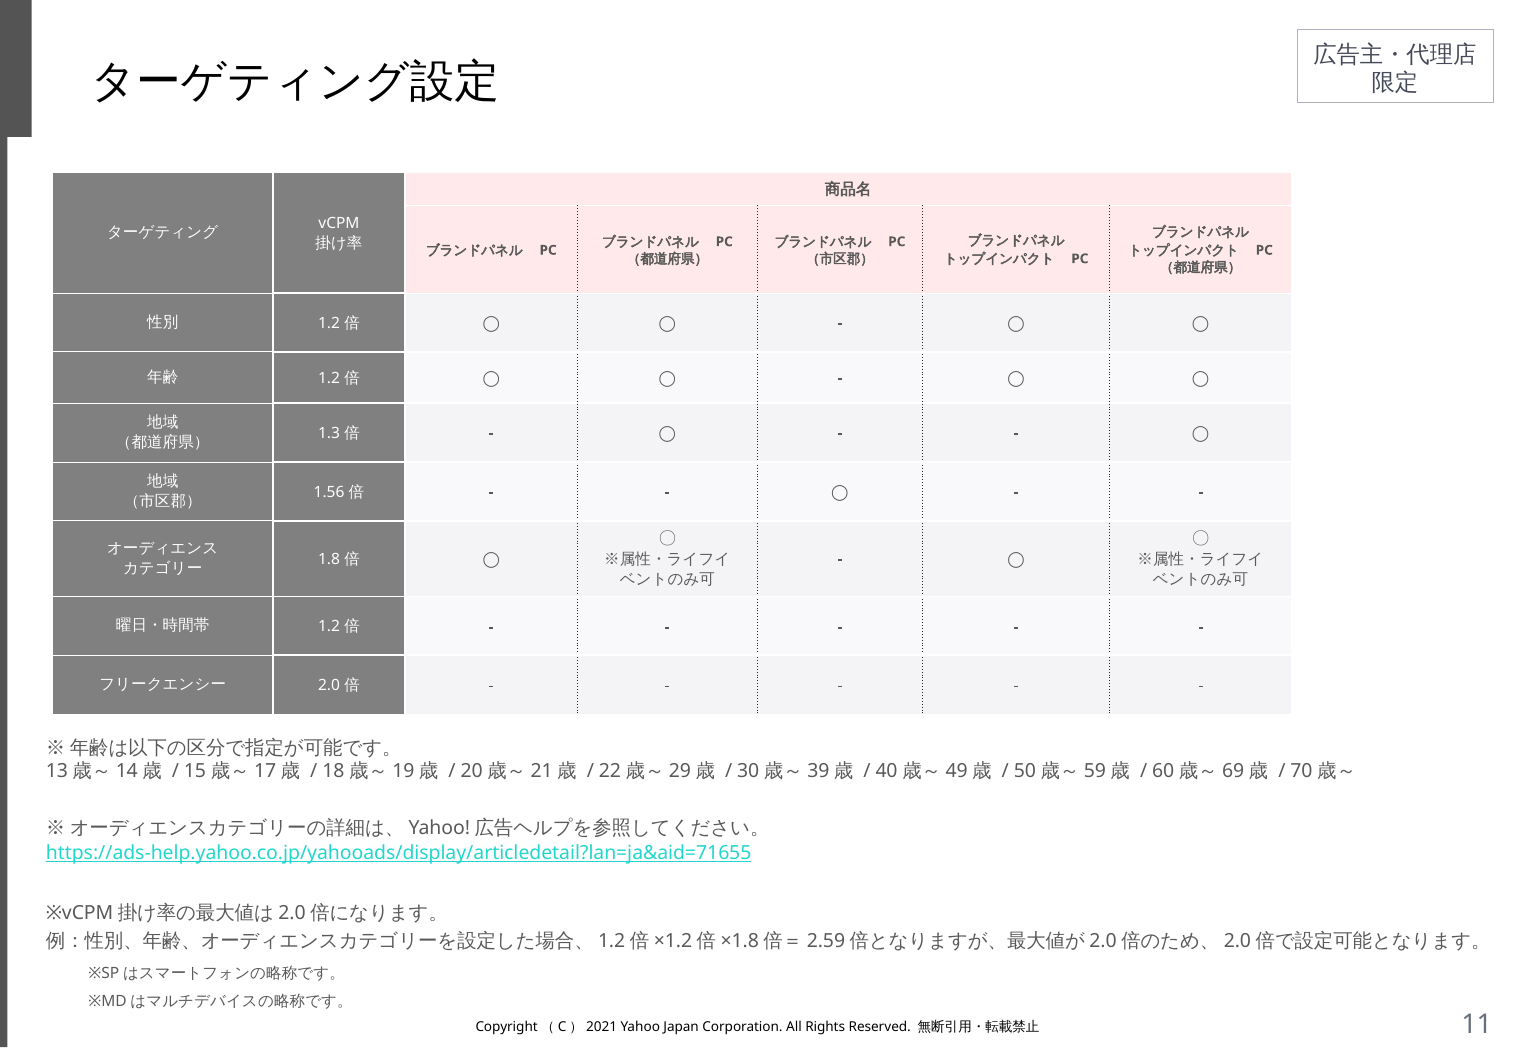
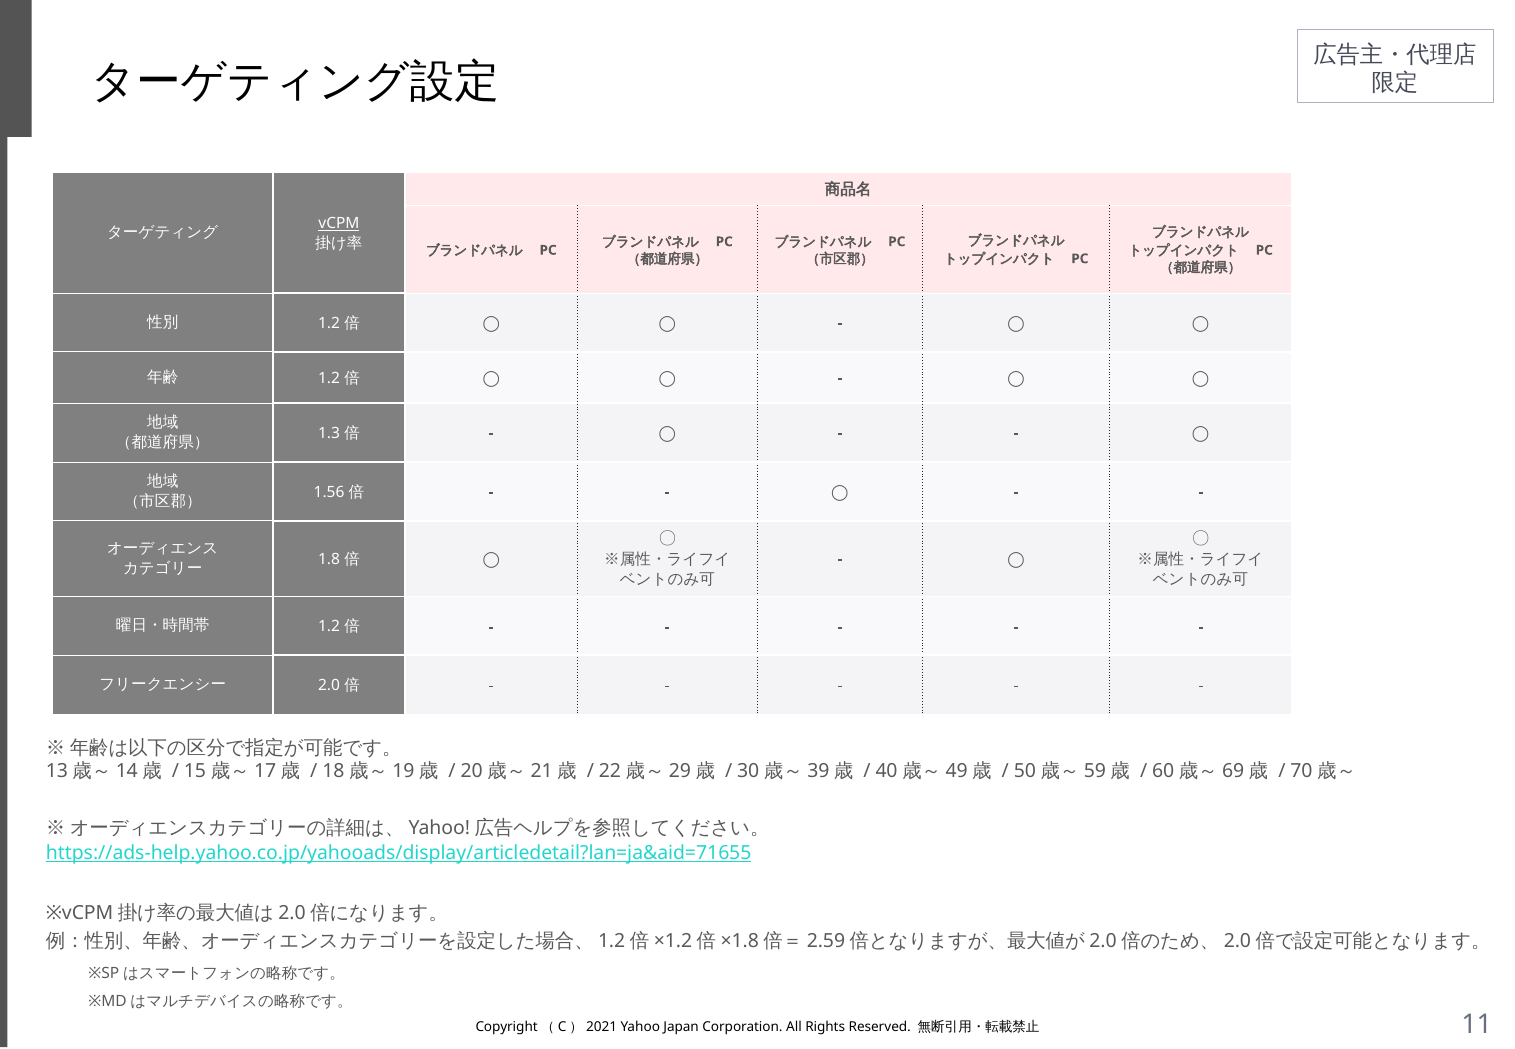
vCPM underline: none -> present
